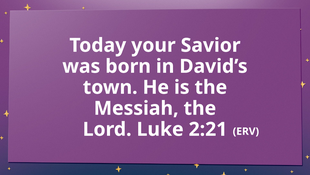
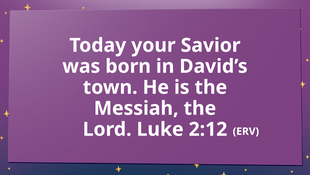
2:21: 2:21 -> 2:12
